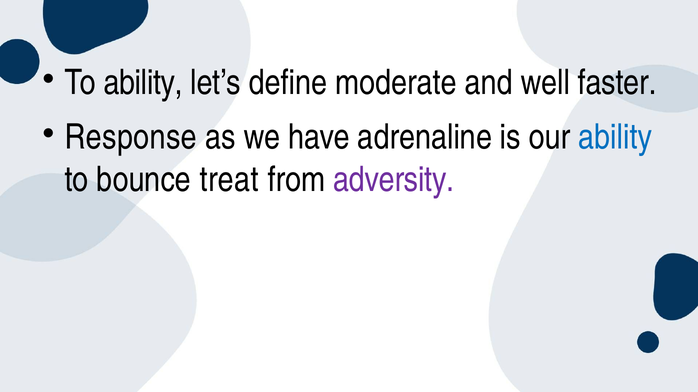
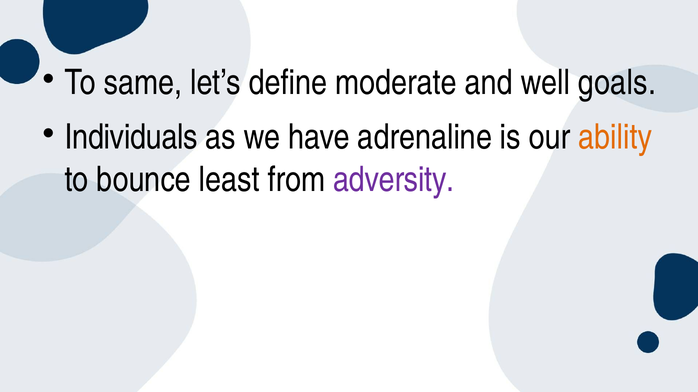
To ability: ability -> same
faster: faster -> goals
Response: Response -> Individuals
ability at (615, 138) colour: blue -> orange
treat: treat -> least
